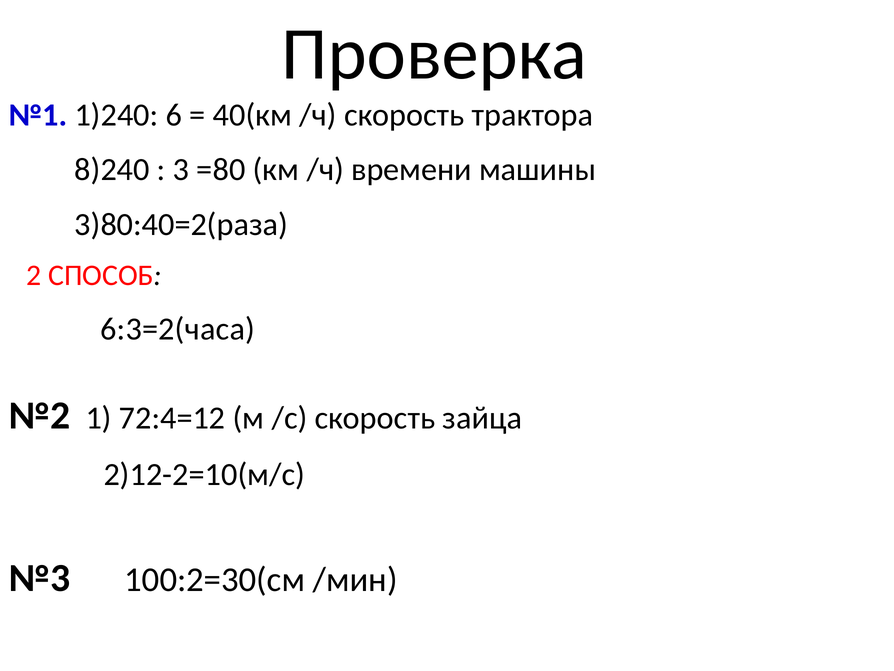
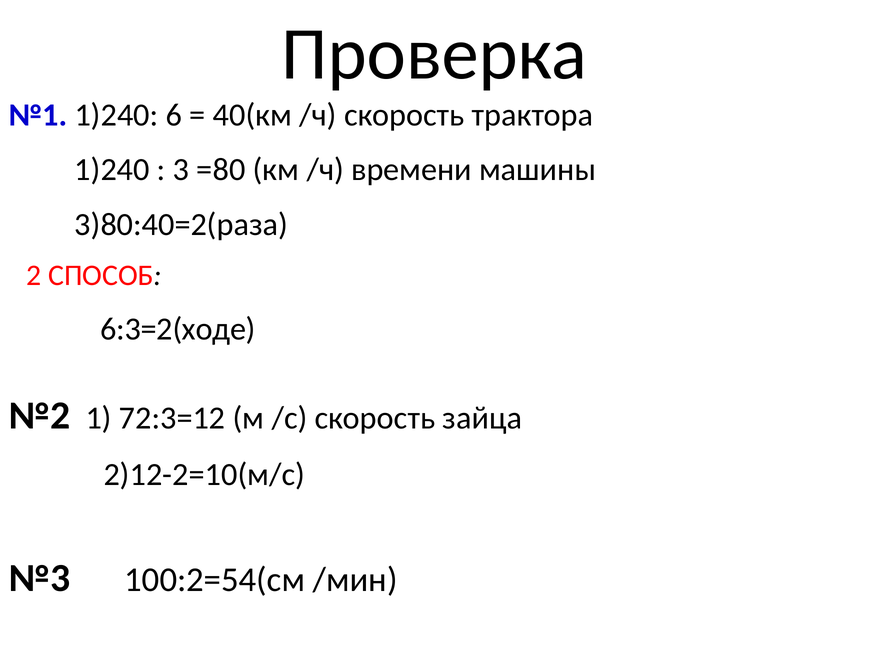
8)240 at (112, 170): 8)240 -> 1)240
6:3=2(часа: 6:3=2(часа -> 6:3=2(ходе
72:4=12: 72:4=12 -> 72:3=12
100:2=30(см: 100:2=30(см -> 100:2=54(см
